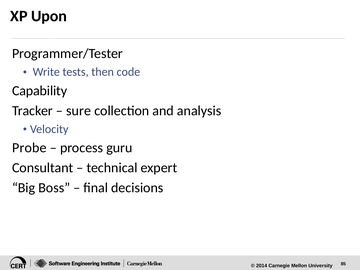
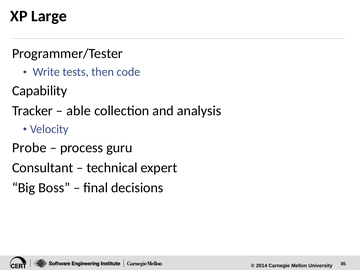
Upon: Upon -> Large
sure: sure -> able
